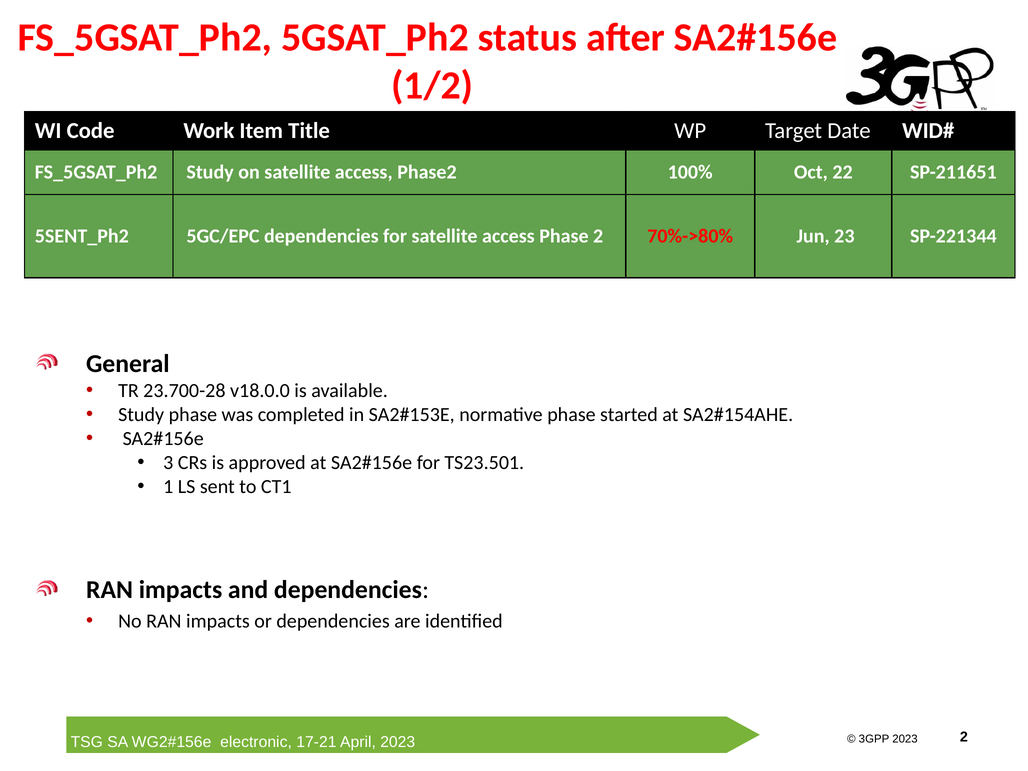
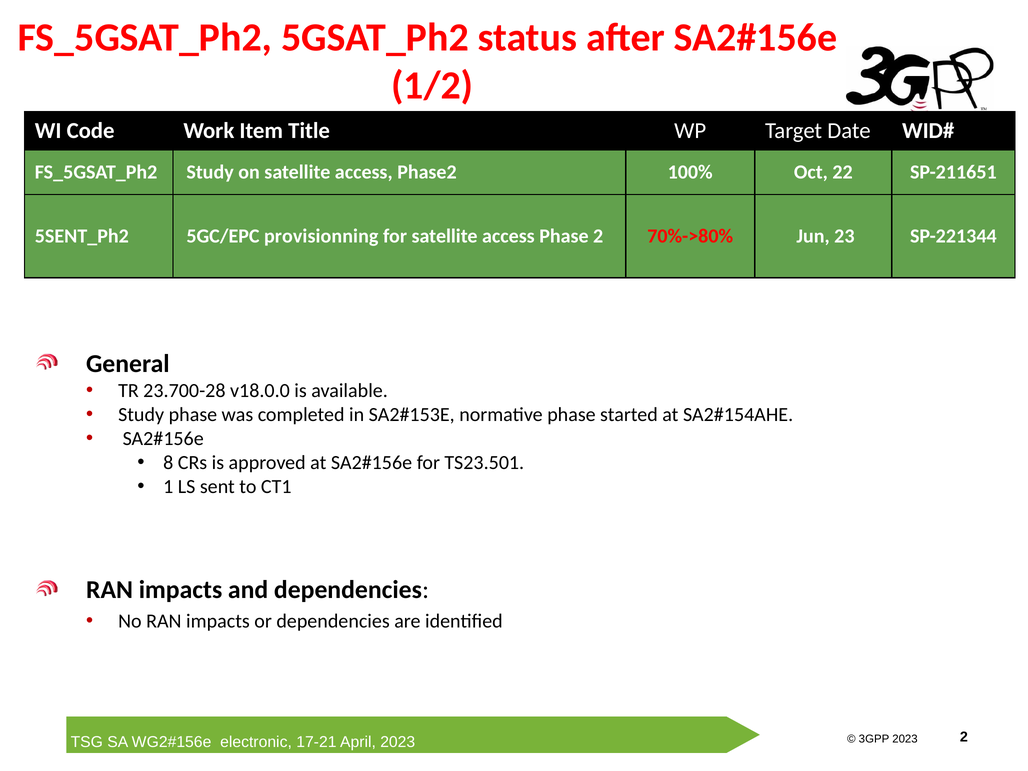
5GC/EPC dependencies: dependencies -> provisionning
3: 3 -> 8
